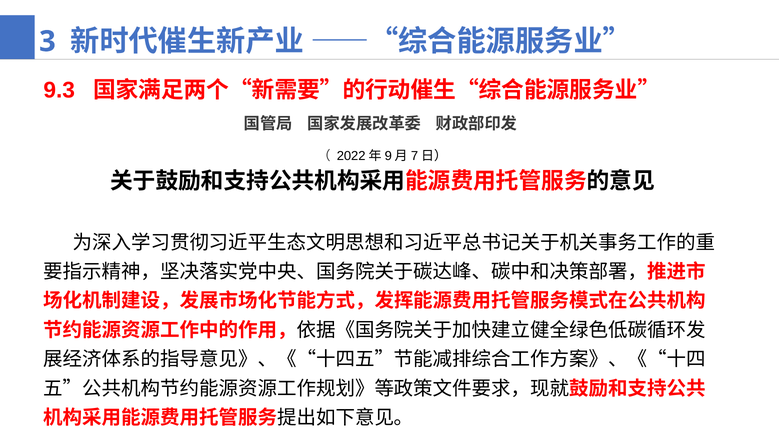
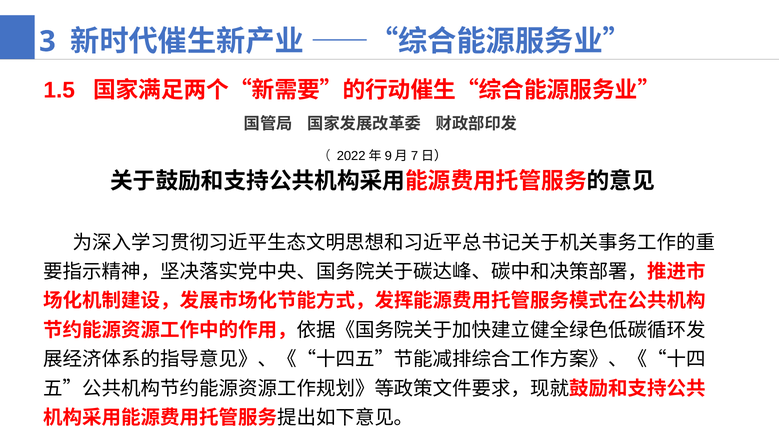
9.3: 9.3 -> 1.5
